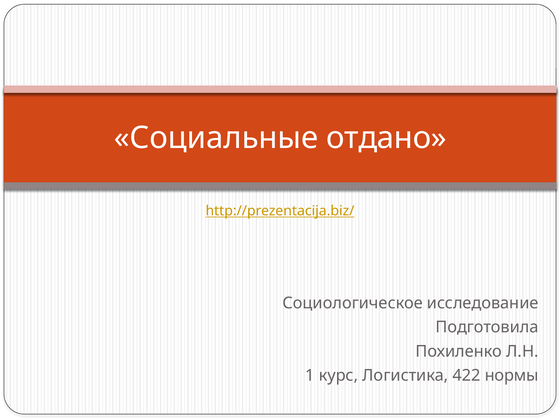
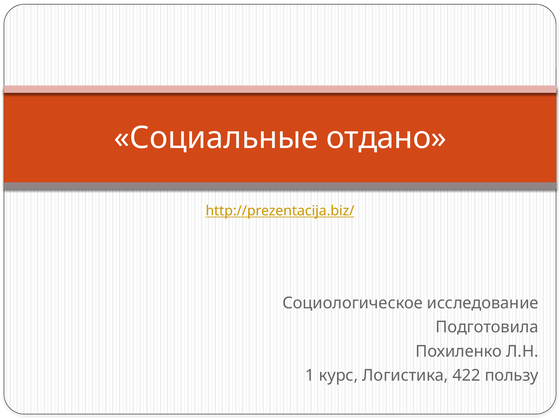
нормы: нормы -> пользу
